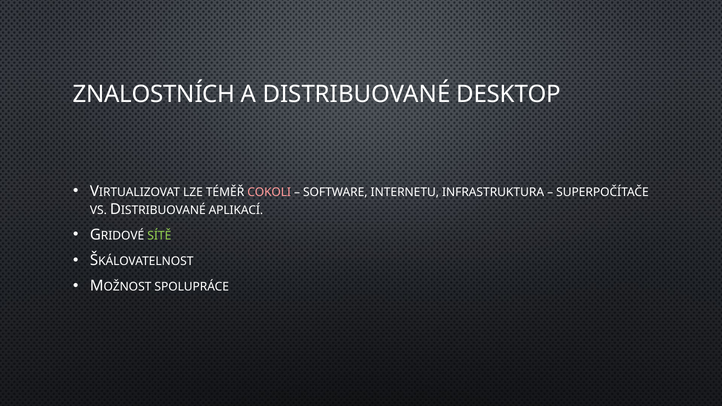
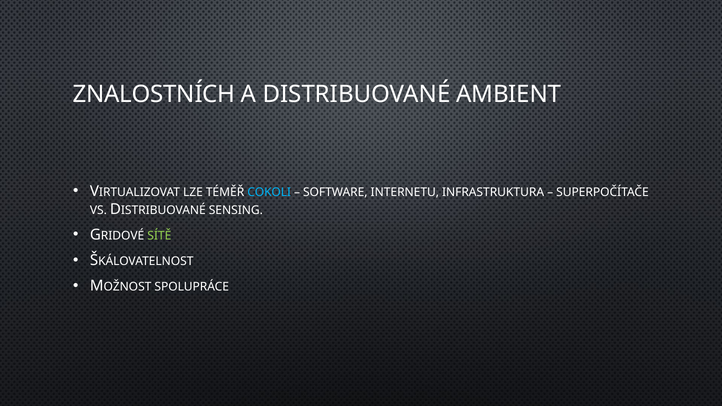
DESKTOP: DESKTOP -> AMBIENT
COKOLI colour: pink -> light blue
APLIKACÍ: APLIKACÍ -> SENSING
